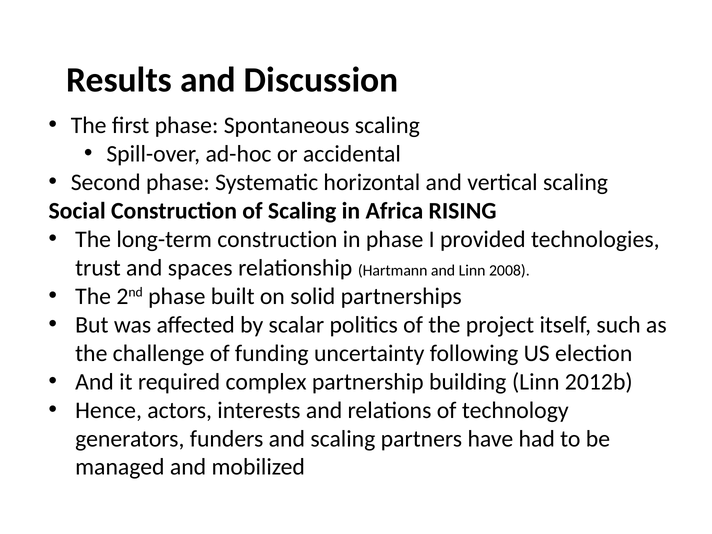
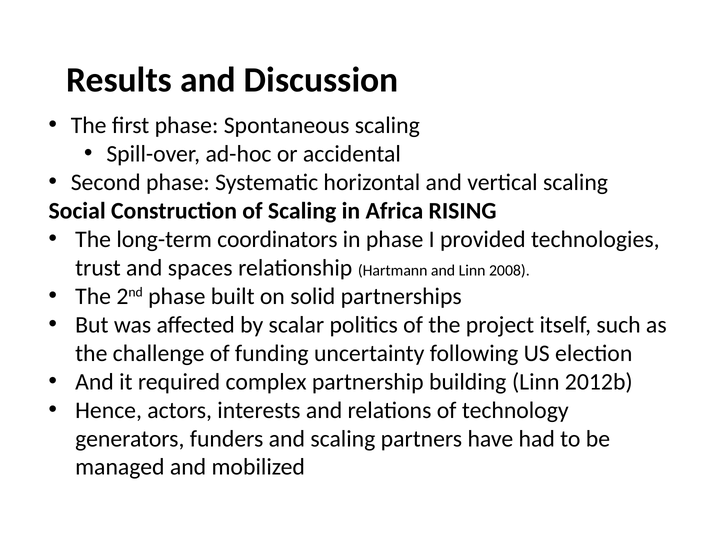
long-term construction: construction -> coordinators
